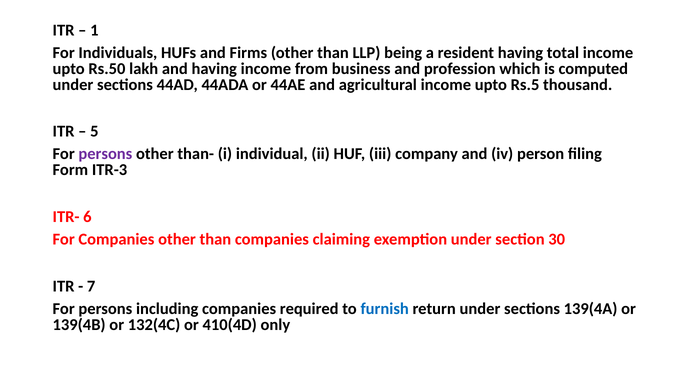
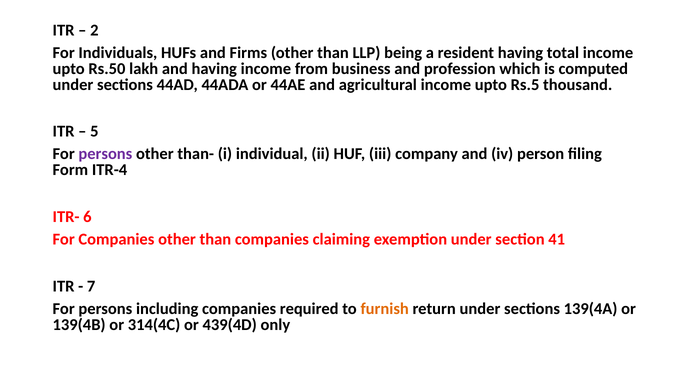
1: 1 -> 2
ITR-3: ITR-3 -> ITR-4
30: 30 -> 41
furnish colour: blue -> orange
132(4C: 132(4C -> 314(4C
410(4D: 410(4D -> 439(4D
